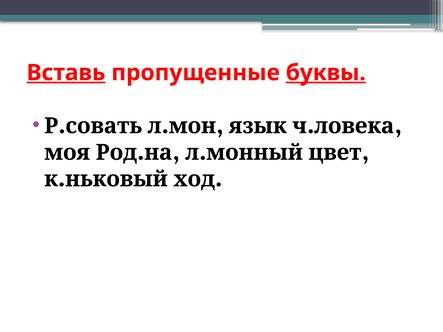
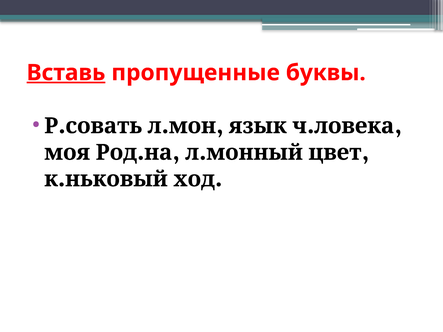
буквы underline: present -> none
